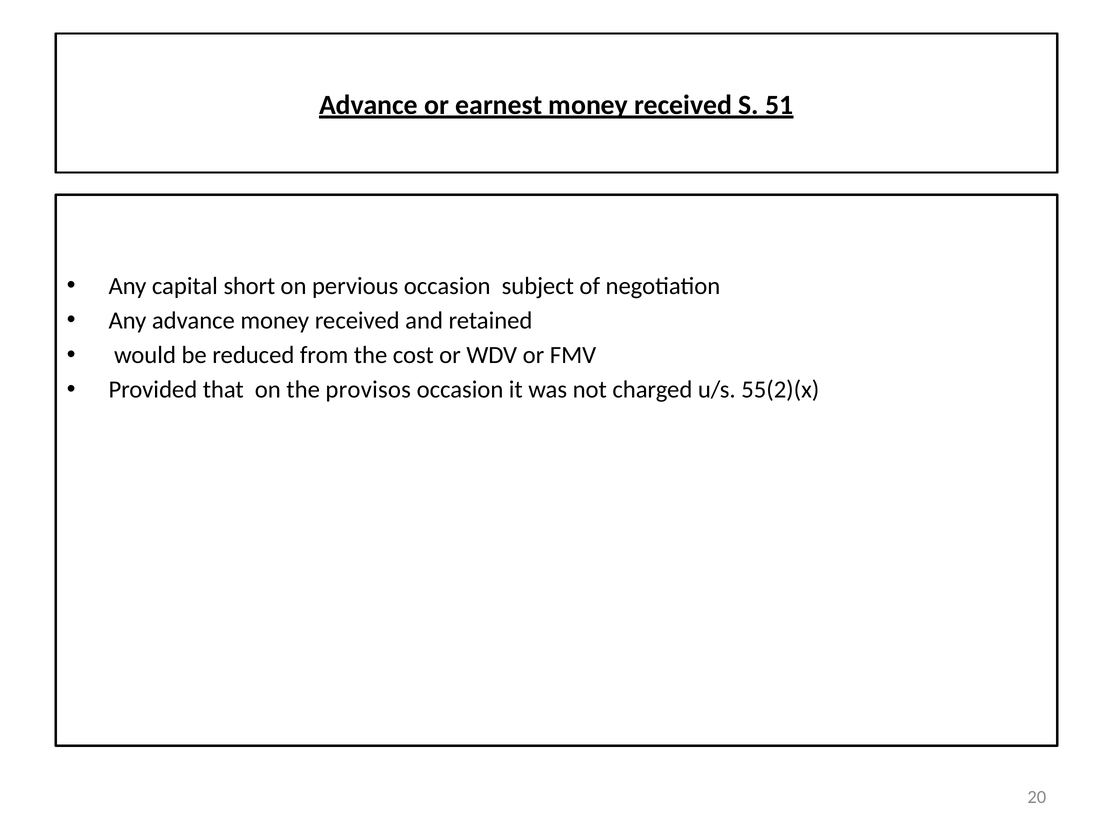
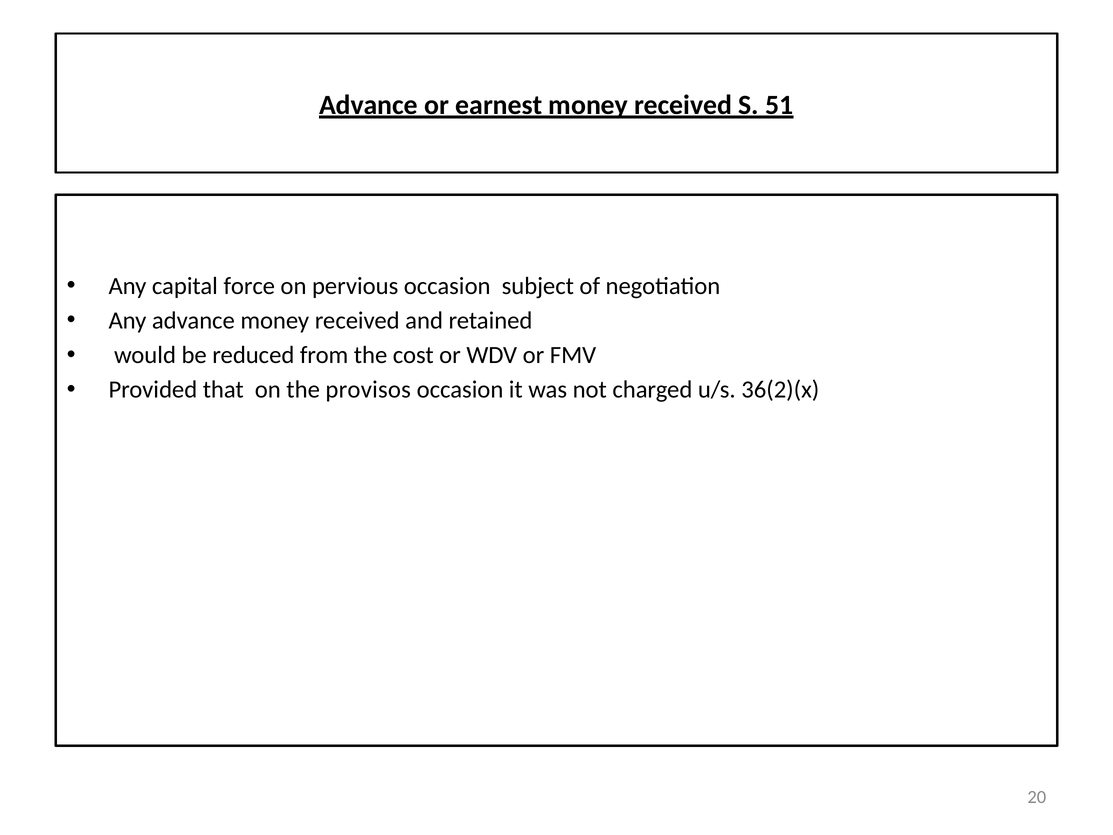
short: short -> force
55(2)(x: 55(2)(x -> 36(2)(x
